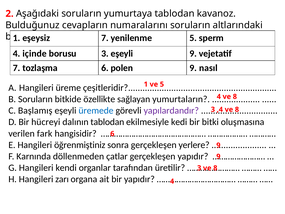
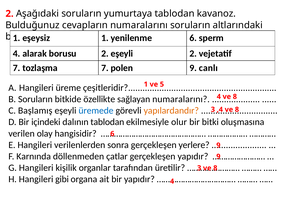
7 at (105, 38): 7 -> 1
yenilenme 5: 5 -> 6
içinde: içinde -> alarak
borusu 3: 3 -> 2
eşeyli 9: 9 -> 2
tozlaşma 6: 6 -> 7
nasıl: nasıl -> canlı
sağlayan yumurtaların: yumurtaların -> numaralarını
yapılardandır colour: purple -> orange
hücreyi: hücreyi -> içindeki
kedi: kedi -> olur
fark: fark -> olay
öğrenmiştiniz: öğrenmiştiniz -> verilenlerden
kendi: kendi -> kişilik
zarı: zarı -> gibi
